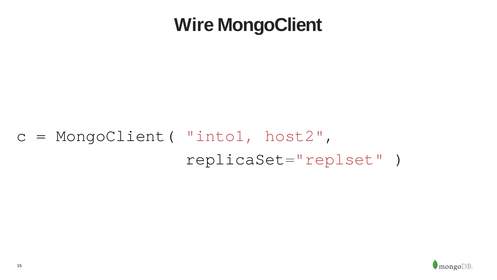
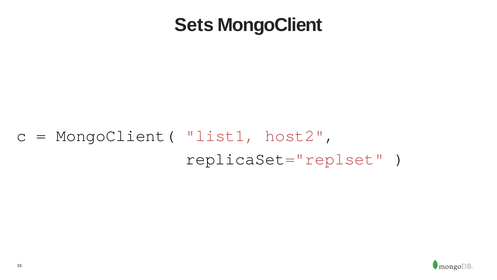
Wire: Wire -> Sets
into1: into1 -> list1
